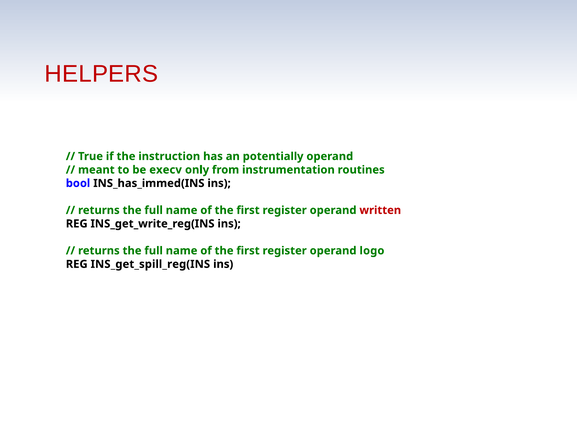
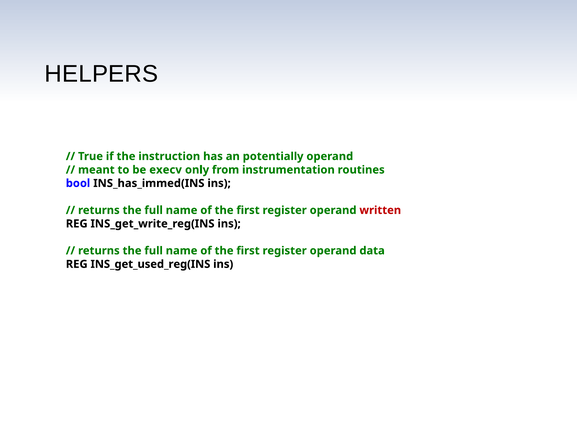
HELPERS colour: red -> black
logo: logo -> data
INS_get_spill_reg(INS: INS_get_spill_reg(INS -> INS_get_used_reg(INS
